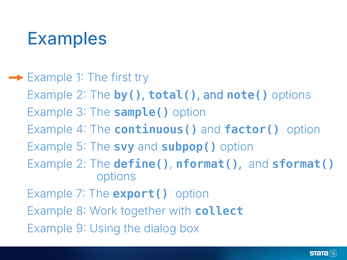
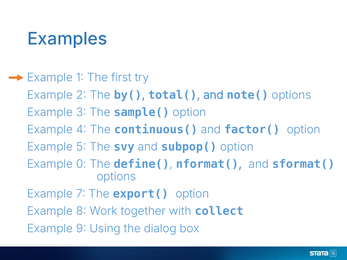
2 at (81, 164): 2 -> 0
